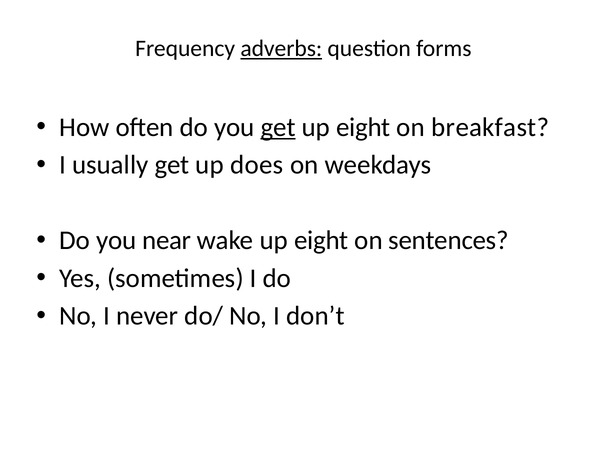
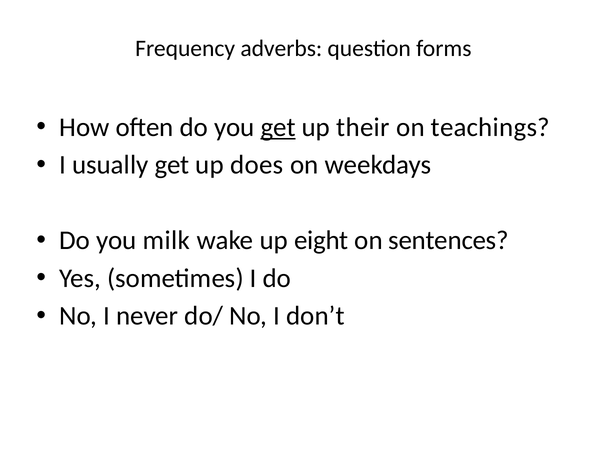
adverbs underline: present -> none
eight at (363, 127): eight -> their
breakfast: breakfast -> teachings
near: near -> milk
